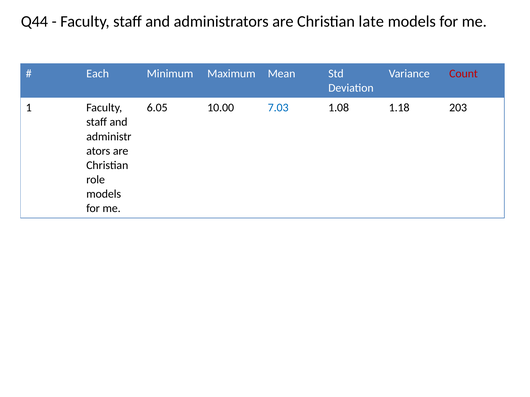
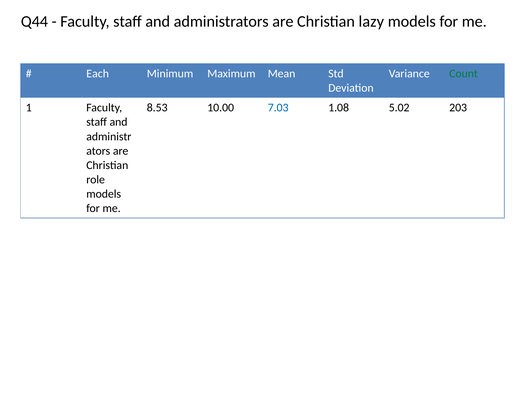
late: late -> lazy
Count colour: red -> green
6.05: 6.05 -> 8.53
1.18: 1.18 -> 5.02
